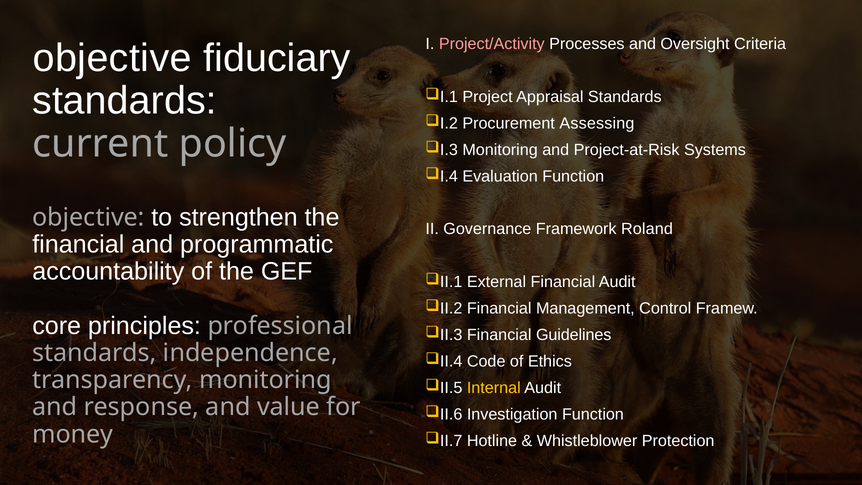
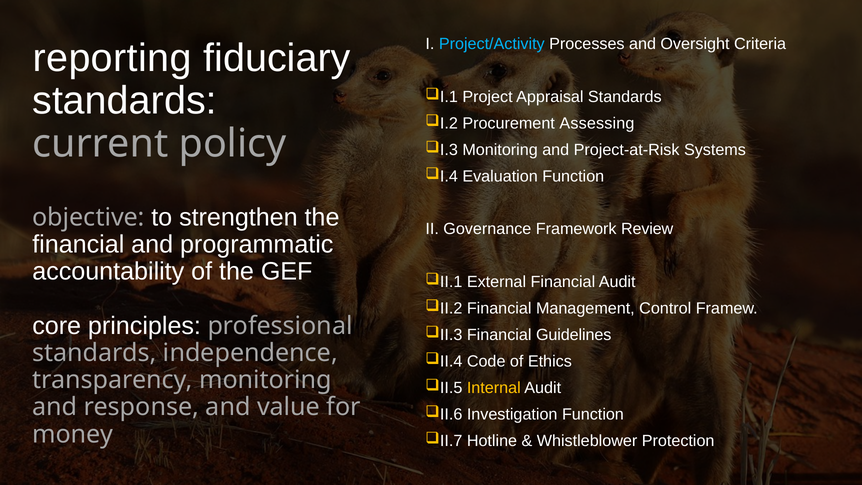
Project/Activity colour: pink -> light blue
objective at (112, 58): objective -> reporting
Roland: Roland -> Review
